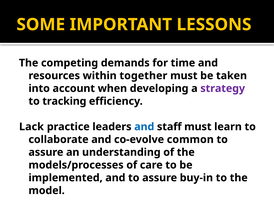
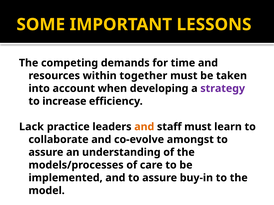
tracking: tracking -> increase
and at (144, 127) colour: blue -> orange
common: common -> amongst
